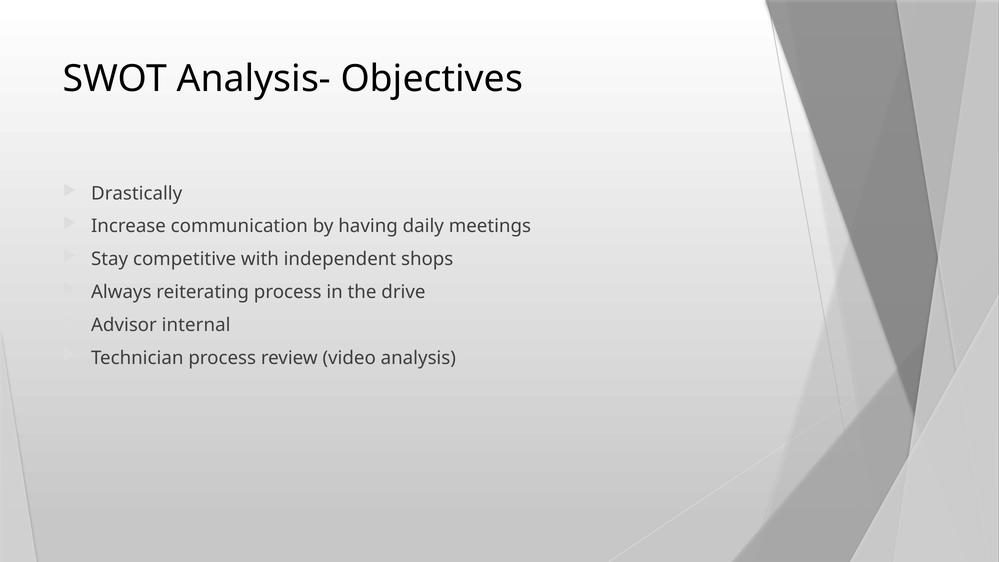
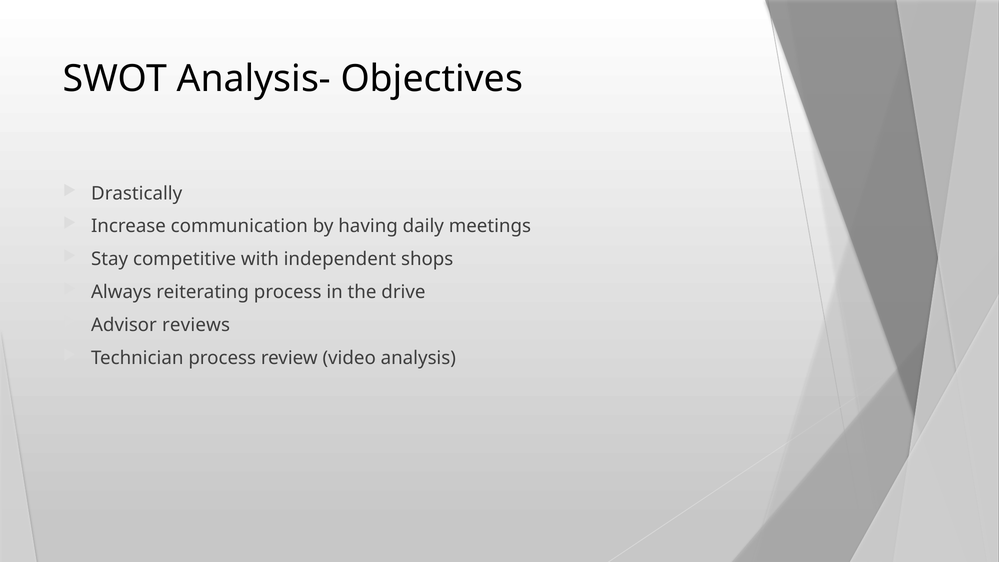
internal: internal -> reviews
